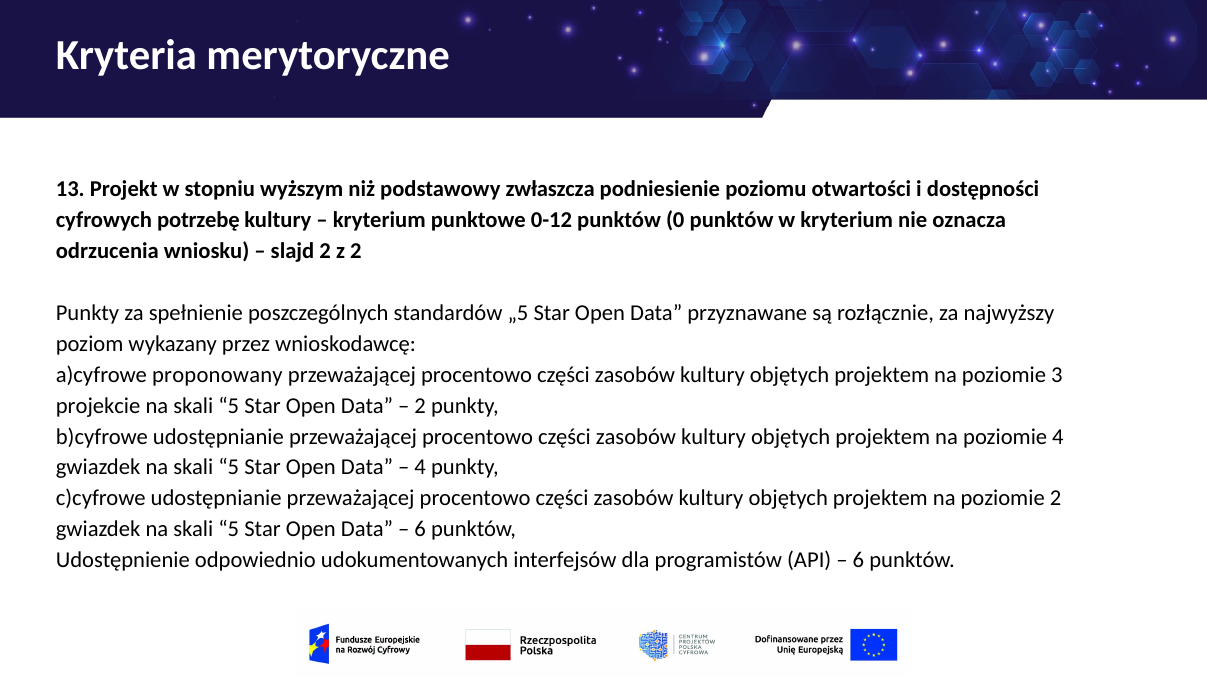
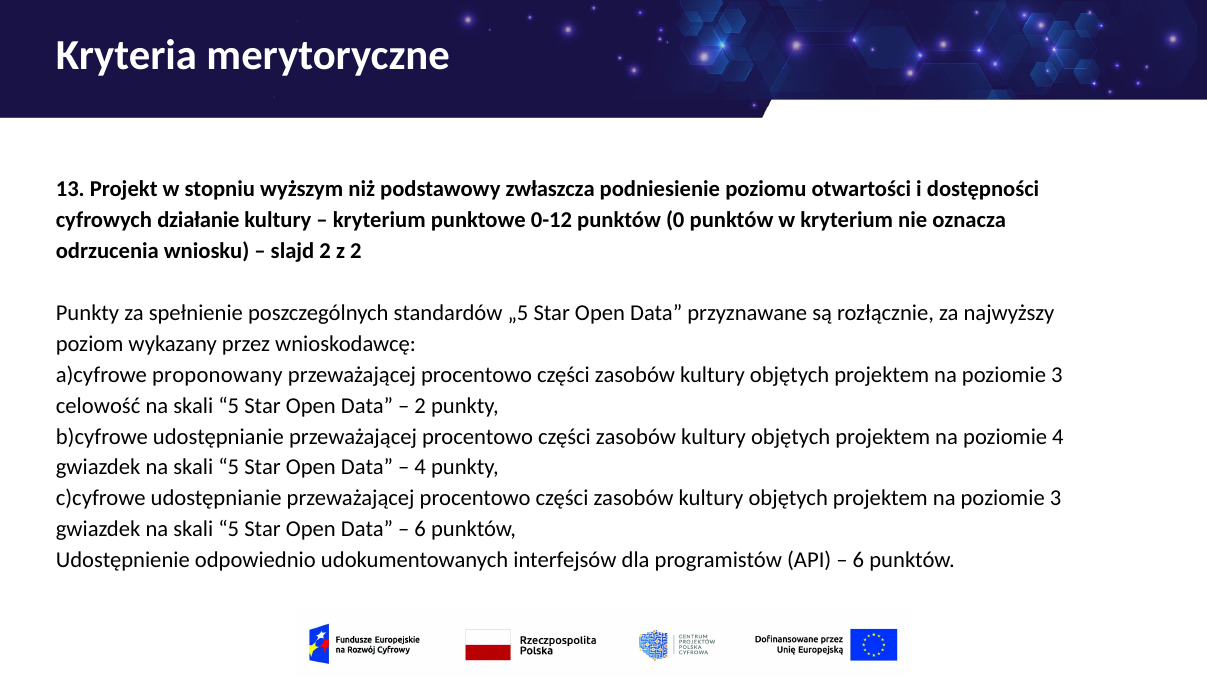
potrzebę: potrzebę -> działanie
projekcie: projekcie -> celowość
2 at (1056, 498): 2 -> 3
